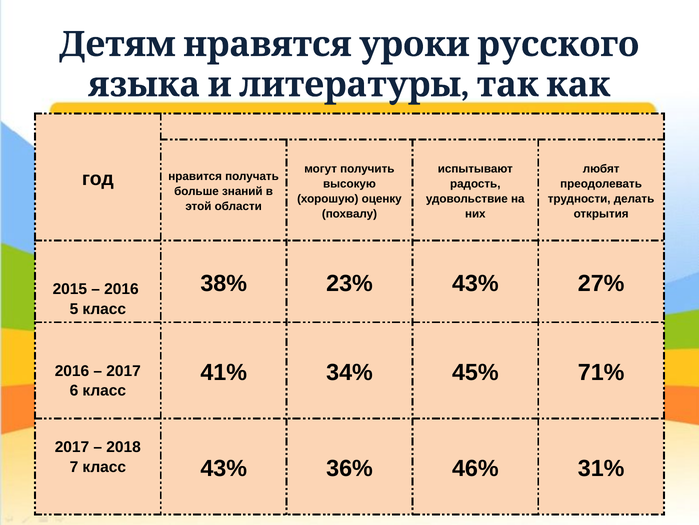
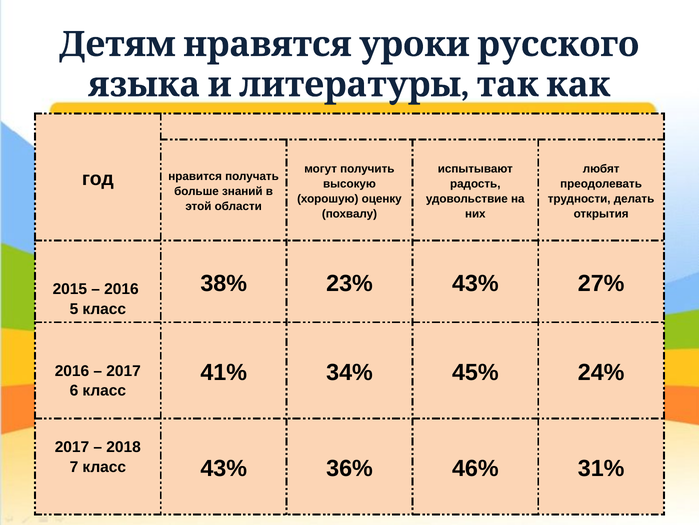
71%: 71% -> 24%
